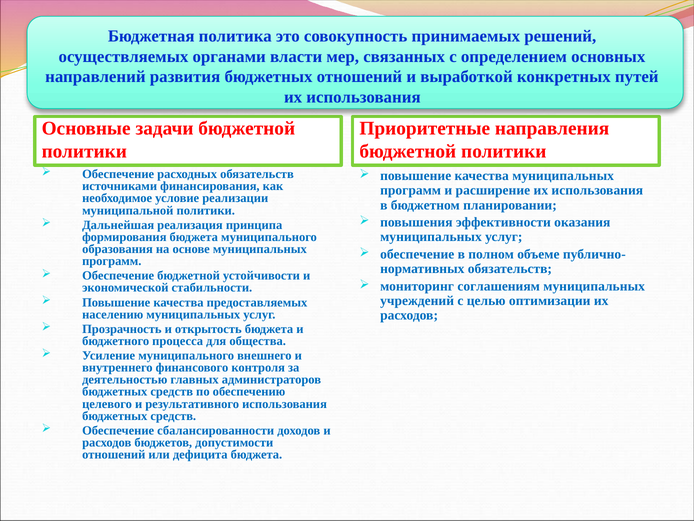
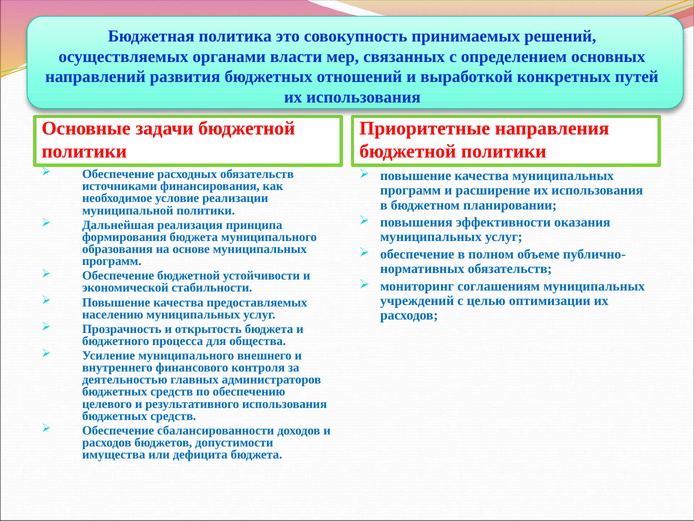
отношений at (114, 454): отношений -> имущества
